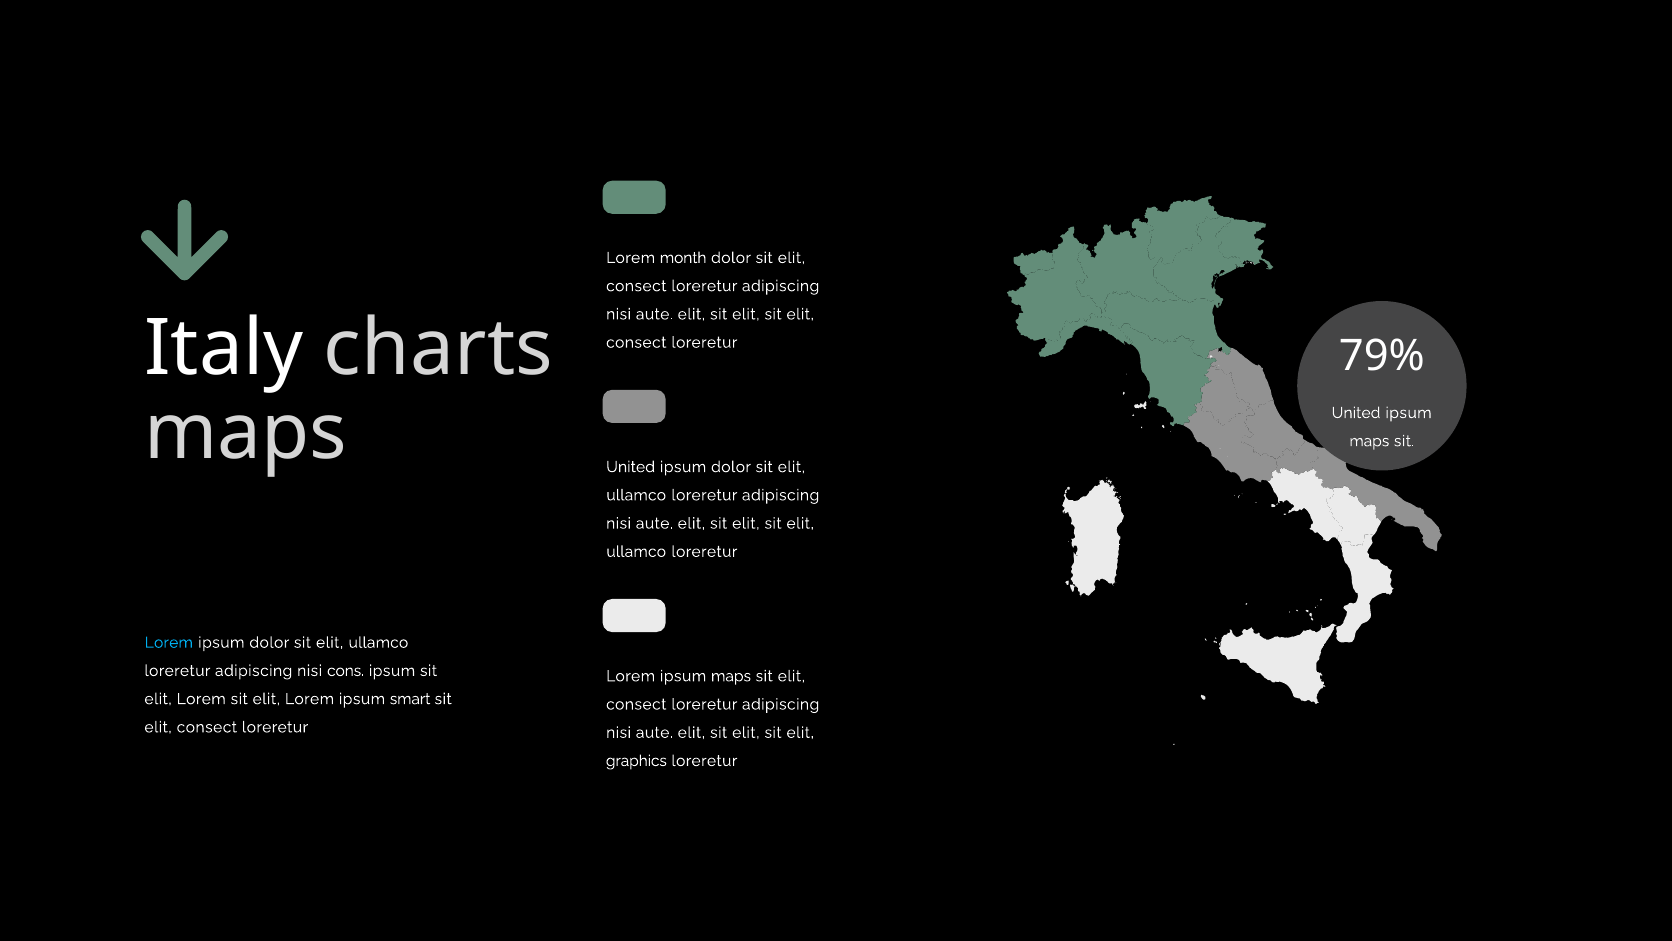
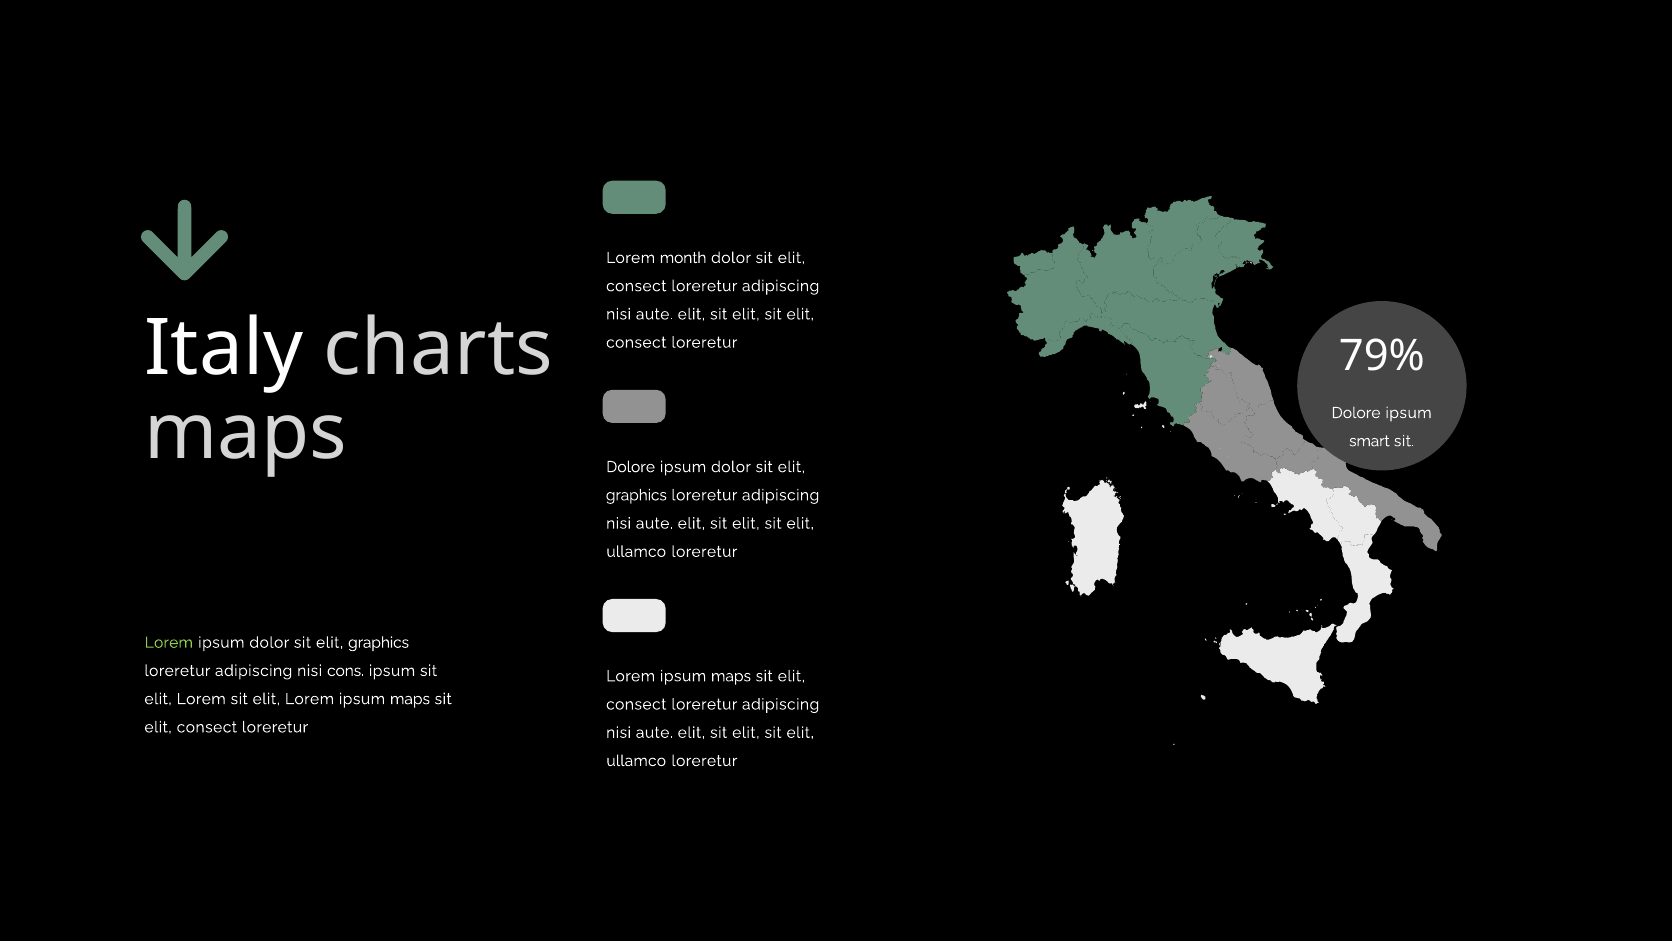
United at (1356, 413): United -> Dolore
maps at (1369, 441): maps -> smart
United at (631, 467): United -> Dolore
ullamco at (636, 495): ullamco -> graphics
Lorem at (169, 642) colour: light blue -> light green
ullamco at (378, 642): ullamco -> graphics
elit Lorem ipsum smart: smart -> maps
graphics at (636, 760): graphics -> ullamco
